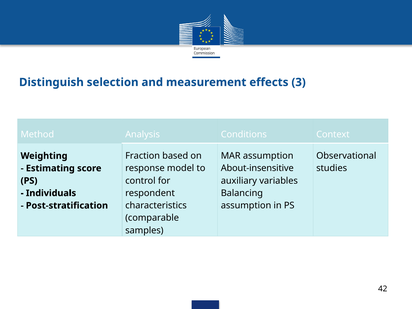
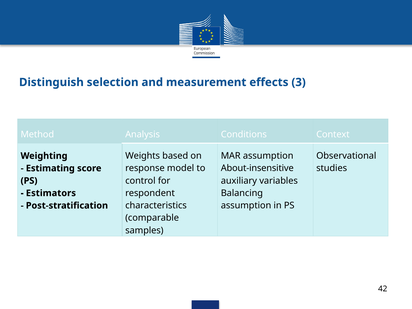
Fraction: Fraction -> Weights
Individuals: Individuals -> Estimators
